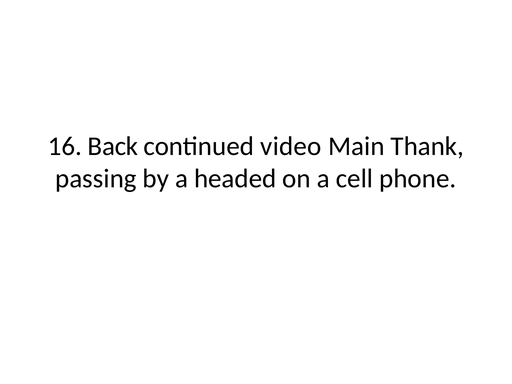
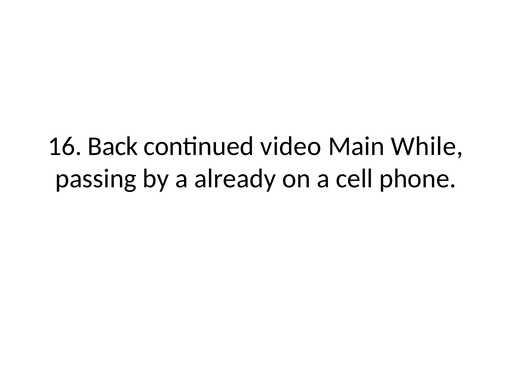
Thank: Thank -> While
headed: headed -> already
